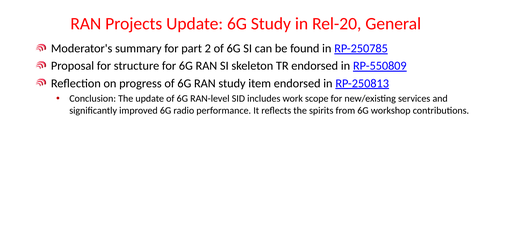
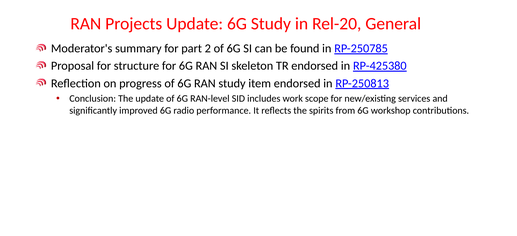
RP-550809: RP-550809 -> RP-425380
